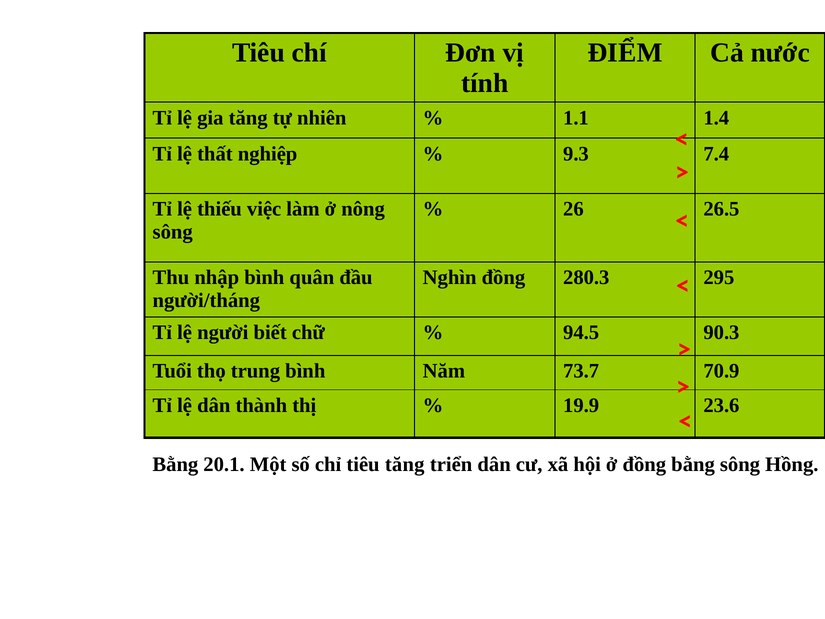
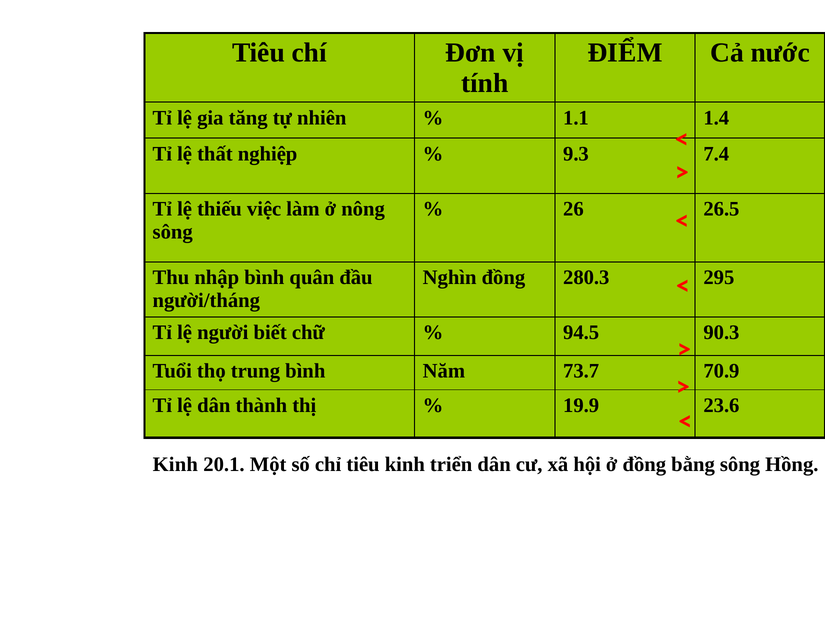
Bằng at (175, 464): Bằng -> Kinh
tiêu tăng: tăng -> kinh
